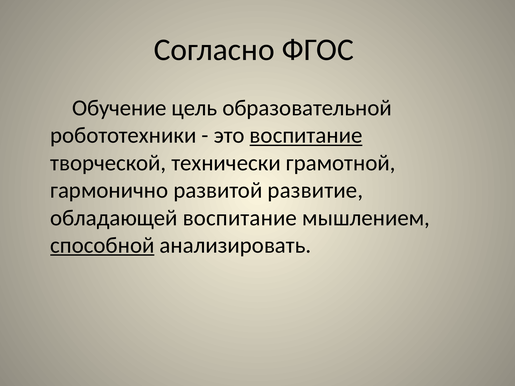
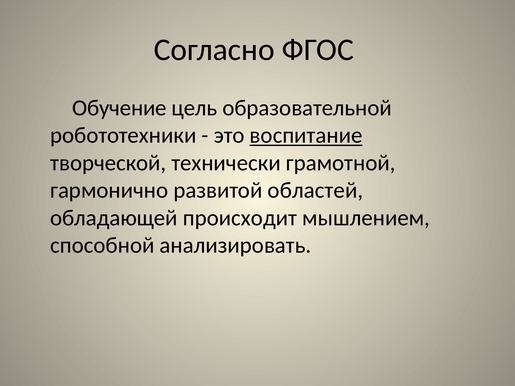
развитие: развитие -> областей
обладающей воспитание: воспитание -> происходит
способной underline: present -> none
